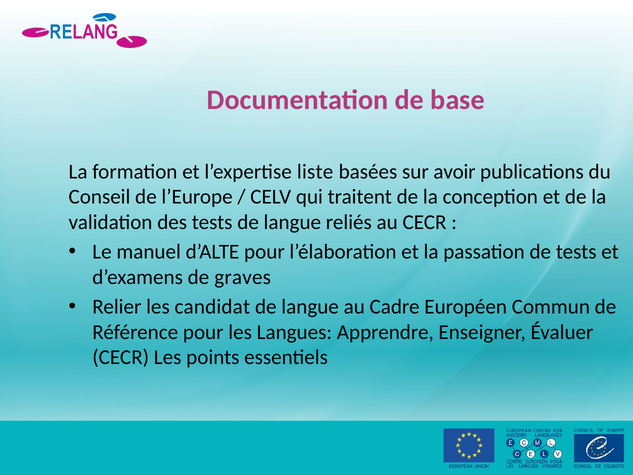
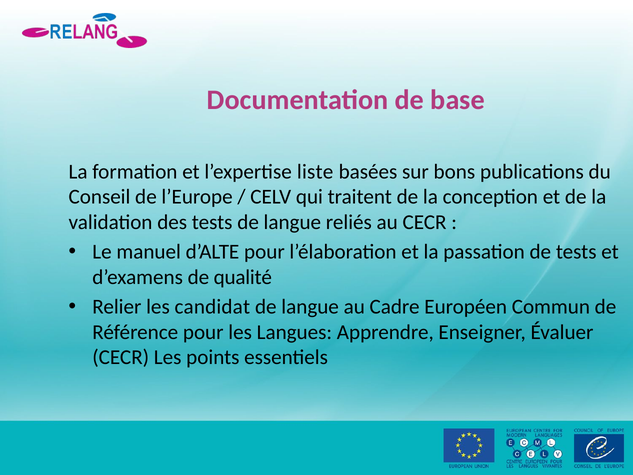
avoir: avoir -> bons
graves: graves -> qualité
